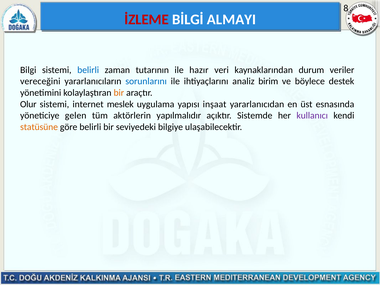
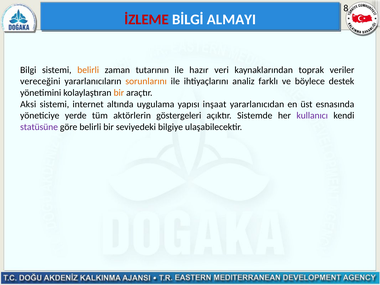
belirli at (88, 70) colour: blue -> orange
durum: durum -> toprak
sorunlarını colour: blue -> orange
birim: birim -> farklı
Olur: Olur -> Aksi
meslek: meslek -> altında
gelen: gelen -> yerde
yapılmalıdır: yapılmalıdır -> göstergeleri
statüsüne colour: orange -> purple
